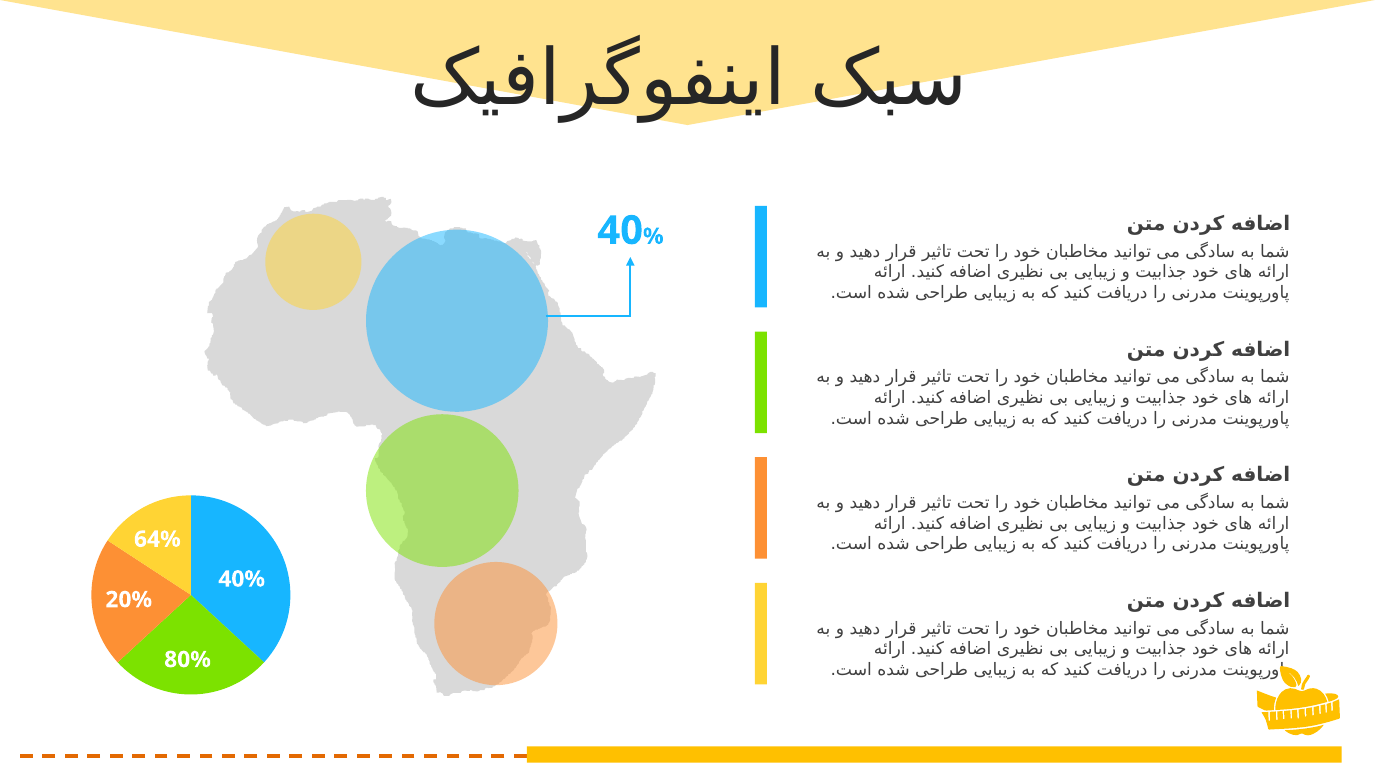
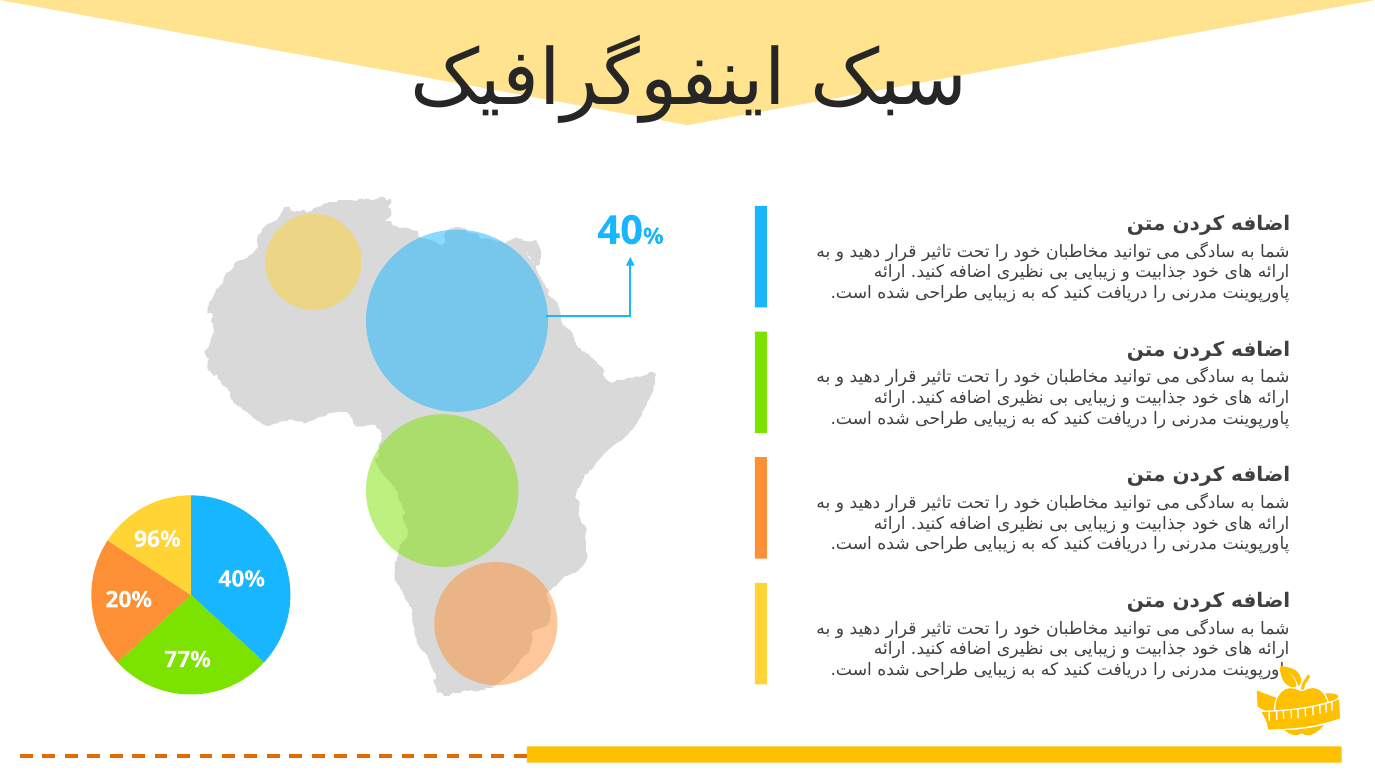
64%: 64% -> 96%
80%: 80% -> 77%
